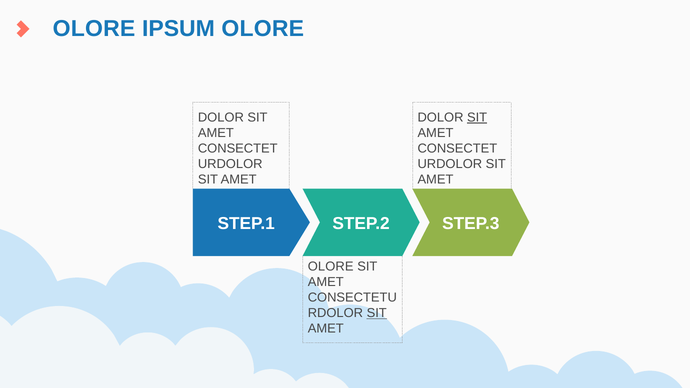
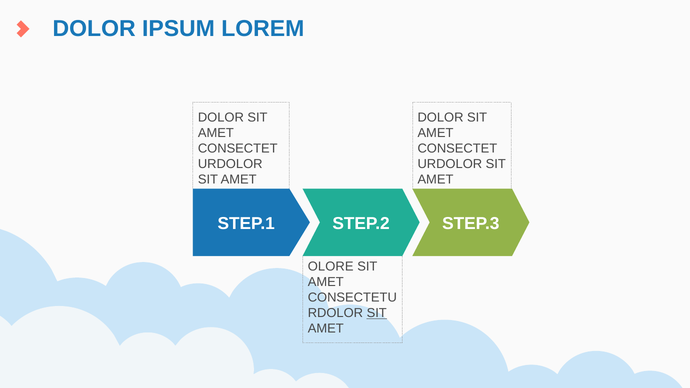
OLORE at (94, 29): OLORE -> DOLOR
IPSUM OLORE: OLORE -> LOREM
SIT at (477, 117) underline: present -> none
